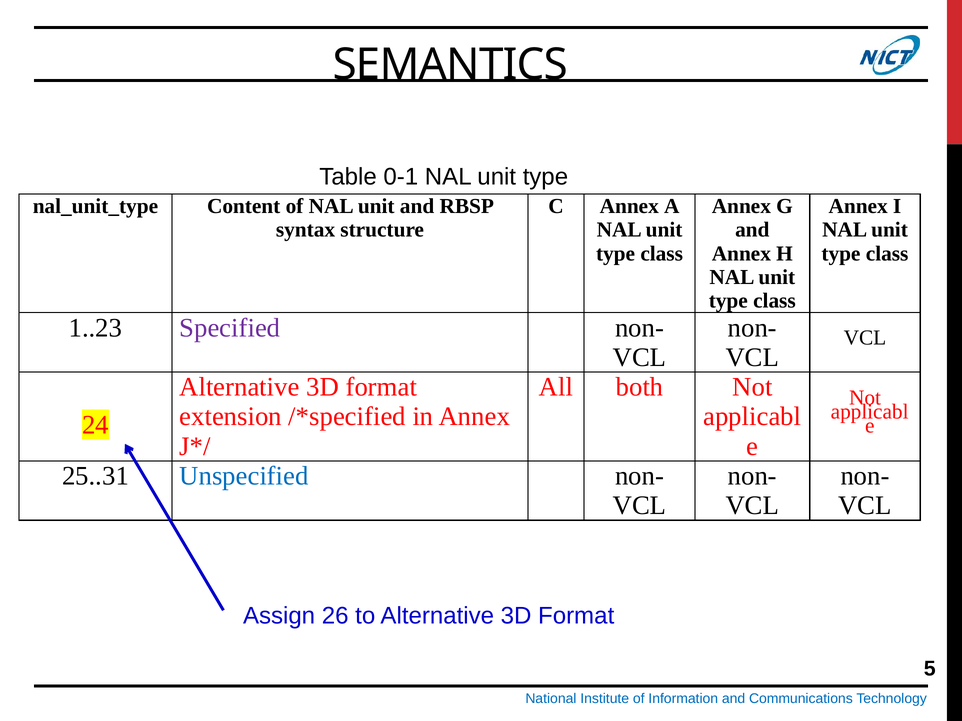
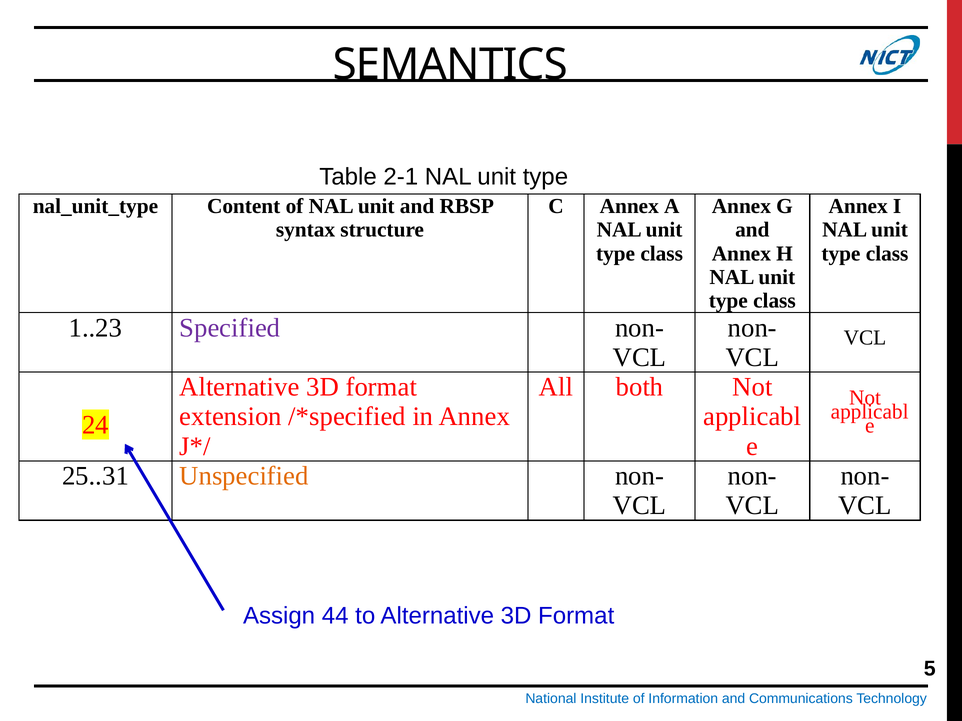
0-1: 0-1 -> 2-1
Unspecified colour: blue -> orange
26: 26 -> 44
